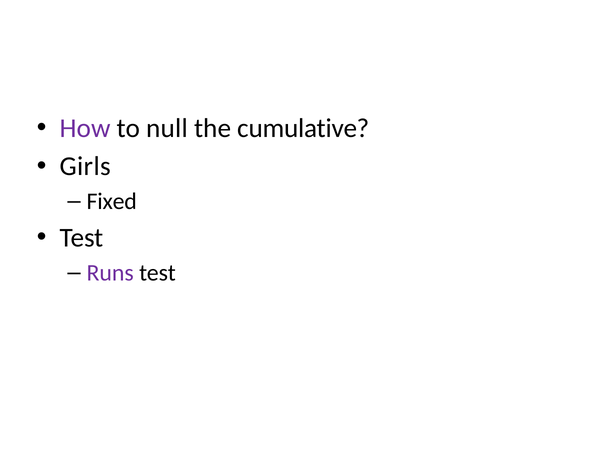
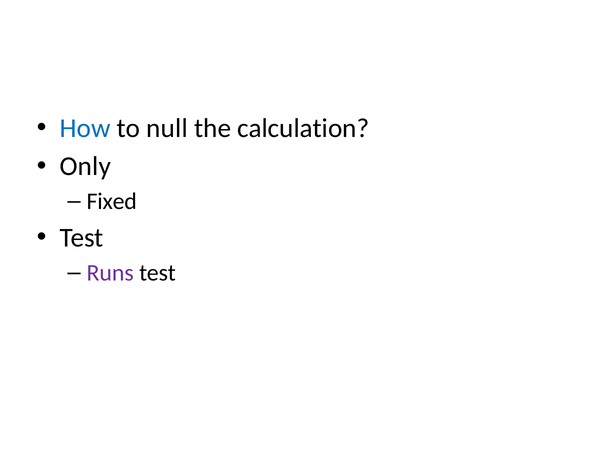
How colour: purple -> blue
cumulative: cumulative -> calculation
Girls: Girls -> Only
